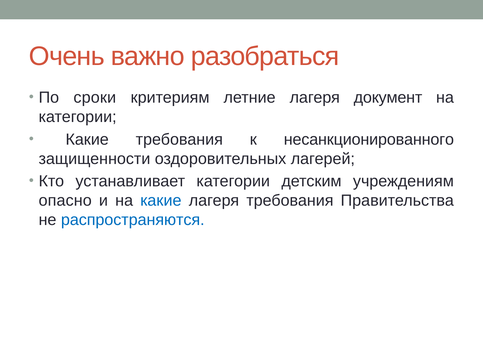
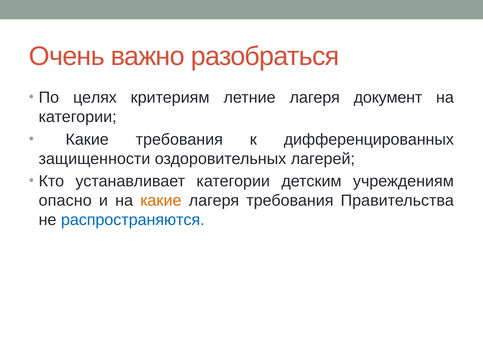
сроки: сроки -> целях
несанкционированного: несанкционированного -> дифференцированных
какие at (161, 201) colour: blue -> orange
